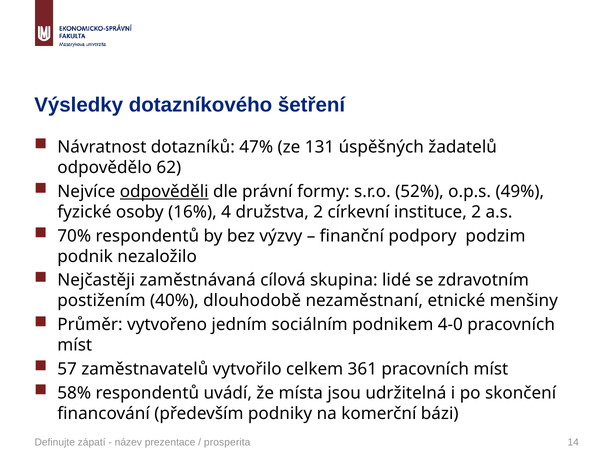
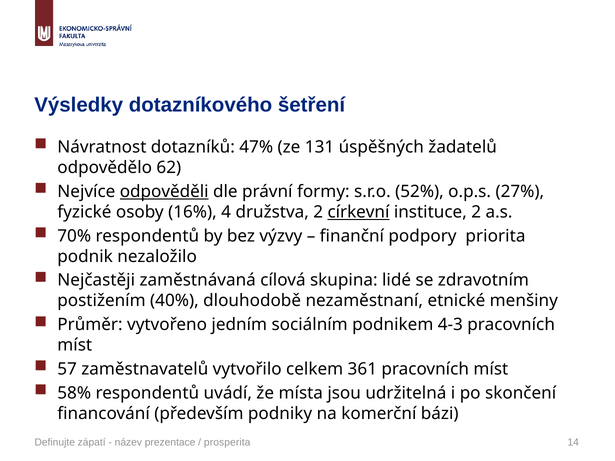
49%: 49% -> 27%
církevní underline: none -> present
podzim: podzim -> priorita
4-0: 4-0 -> 4-3
